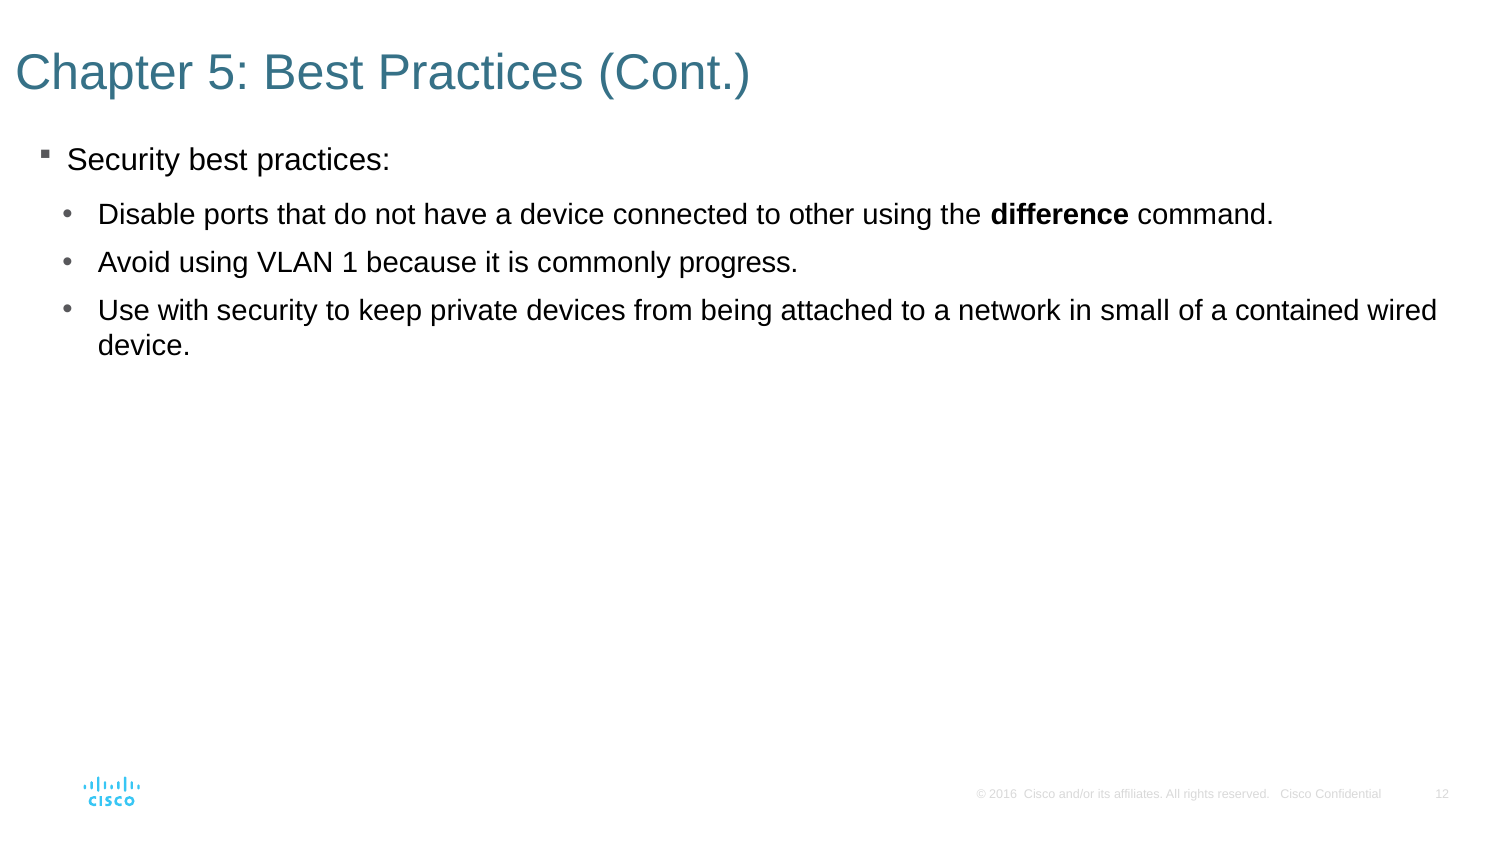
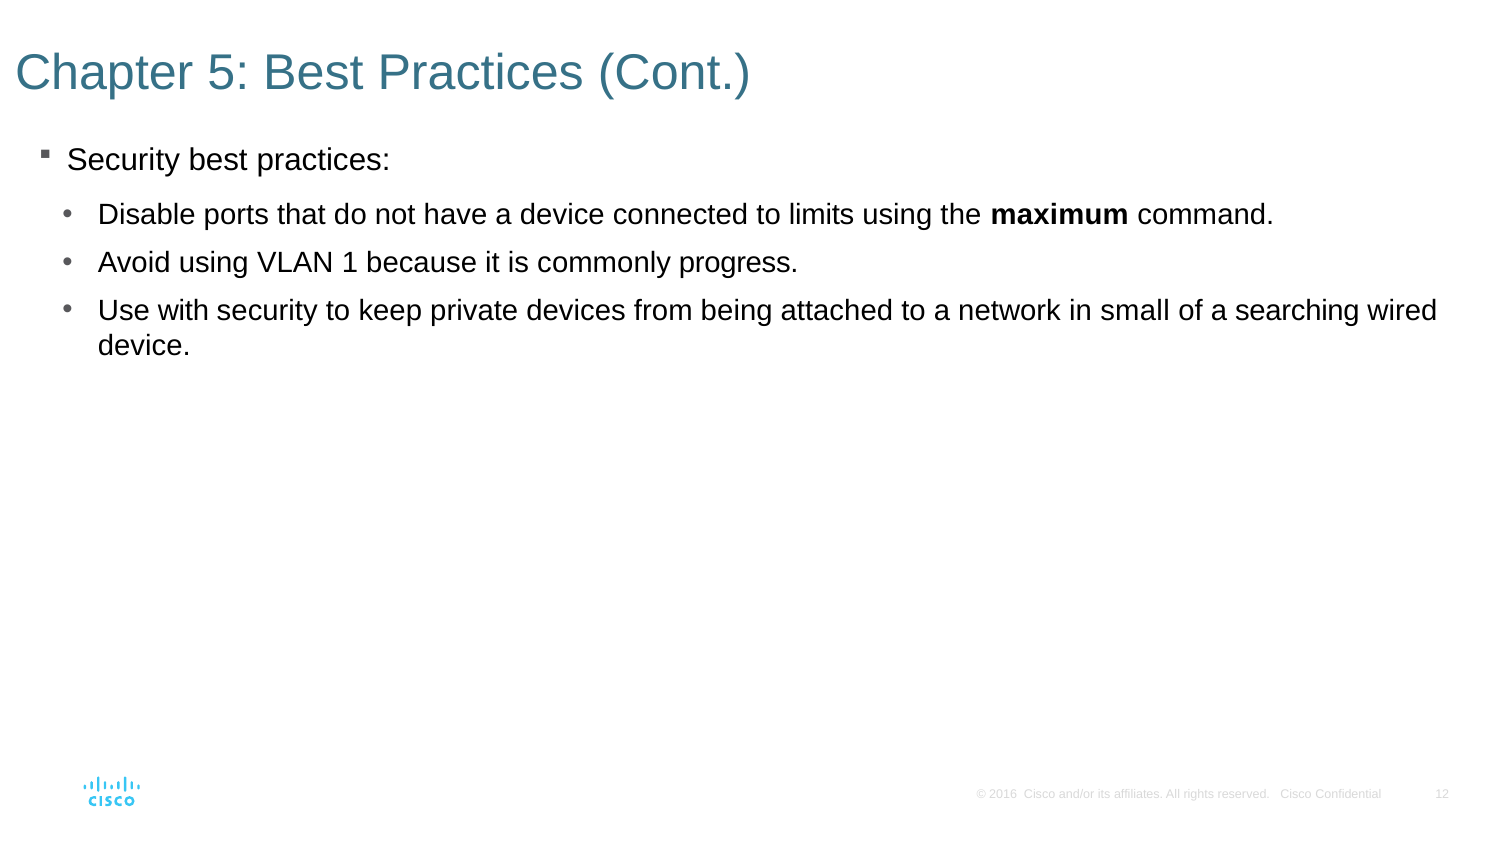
other: other -> limits
difference: difference -> maximum
contained: contained -> searching
